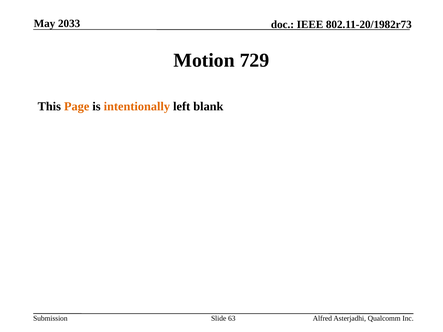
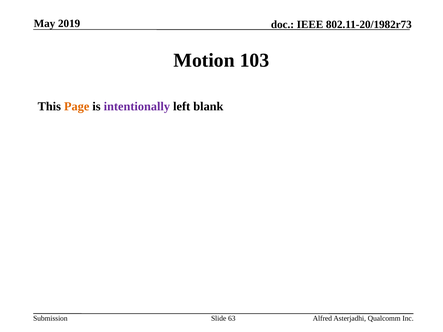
2033: 2033 -> 2019
729: 729 -> 103
intentionally colour: orange -> purple
